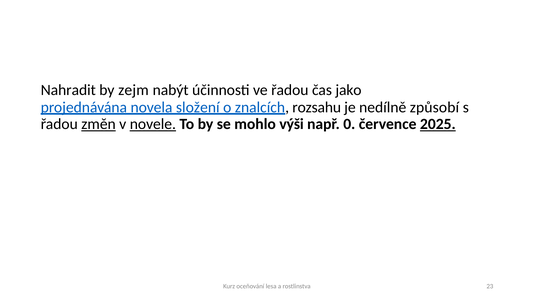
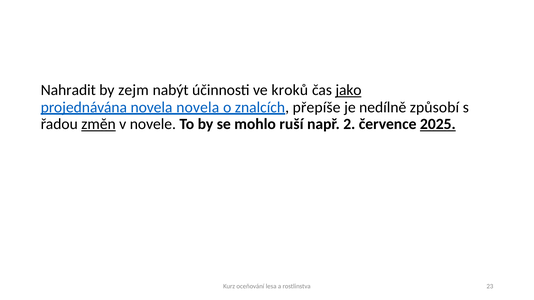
ve řadou: řadou -> kroků
jako underline: none -> present
novela složení: složení -> novela
rozsahu: rozsahu -> přepíše
novele underline: present -> none
výši: výši -> ruší
0: 0 -> 2
